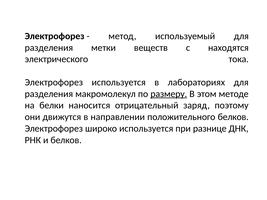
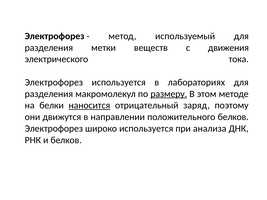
находятся: находятся -> движения
наносится underline: none -> present
разнице: разнице -> анализа
